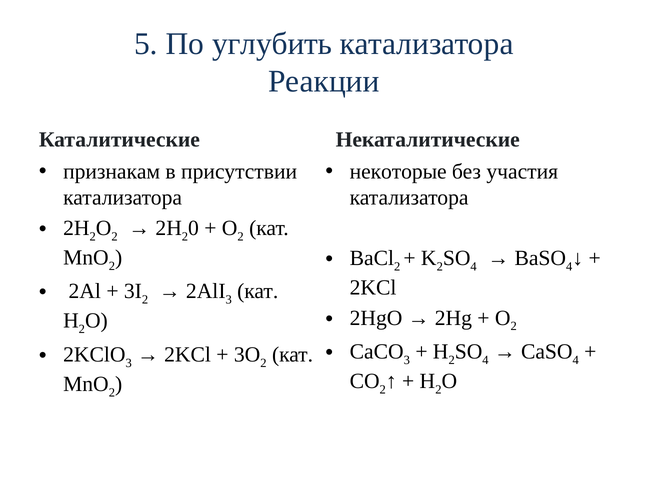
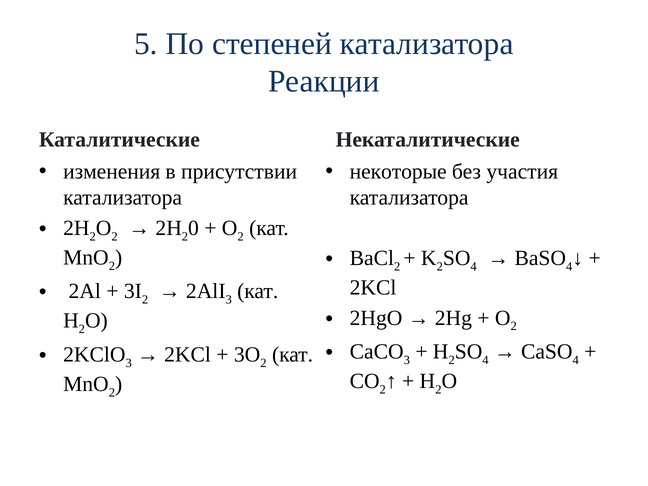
углубить: углубить -> степеней
признакам: признакам -> изменения
